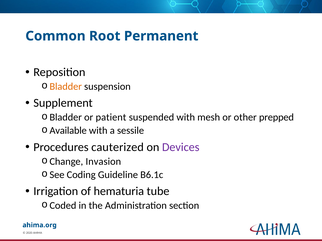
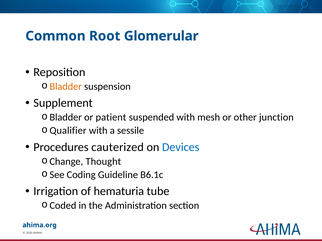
Permanent: Permanent -> Glomerular
prepped: prepped -> junction
Available: Available -> Qualifier
Devices colour: purple -> blue
Invasion: Invasion -> Thought
